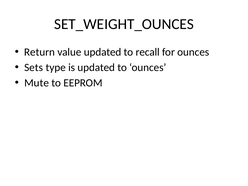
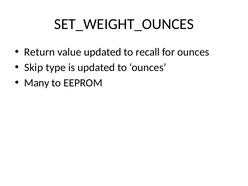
Sets: Sets -> Skip
Mute: Mute -> Many
